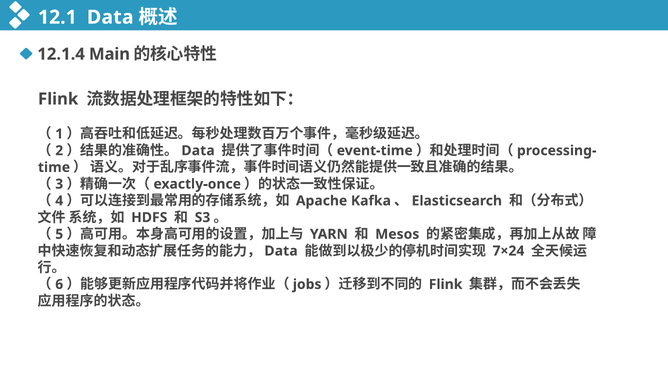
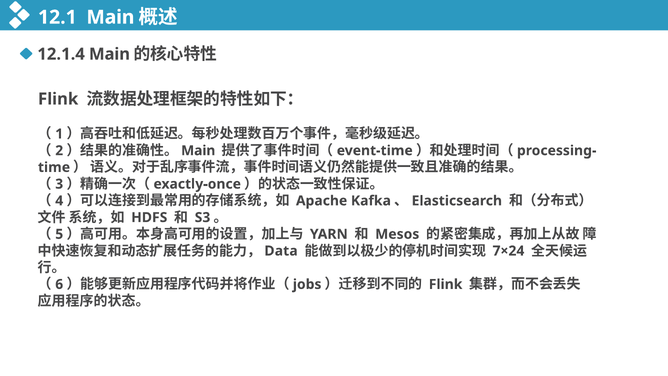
12.1 Data: Data -> Main
Data at (198, 150): Data -> Main
